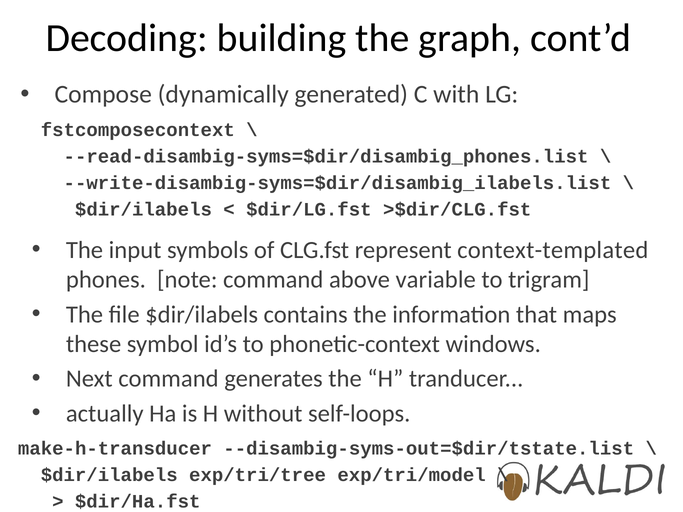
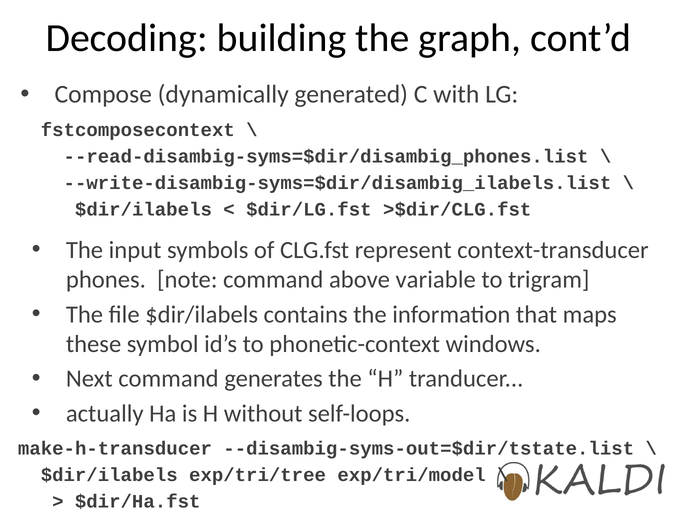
context-templated: context-templated -> context-transducer
